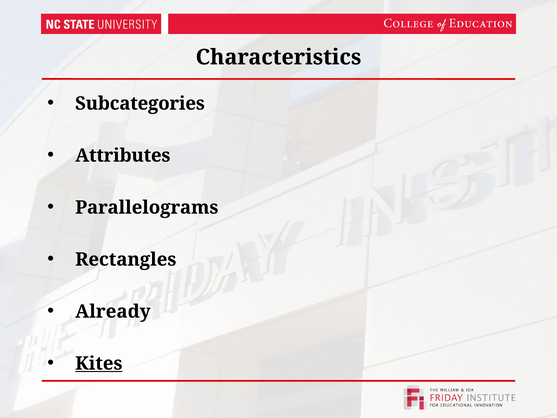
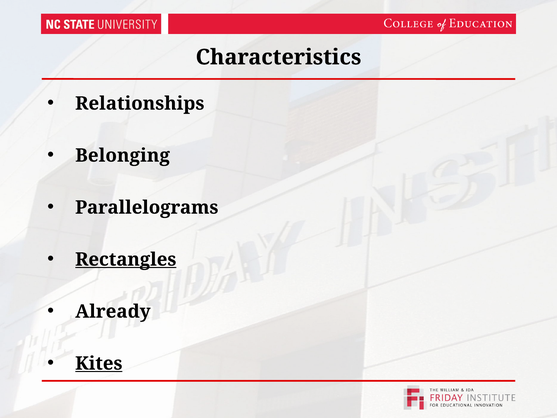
Subcategories: Subcategories -> Relationships
Attributes: Attributes -> Belonging
Rectangles underline: none -> present
